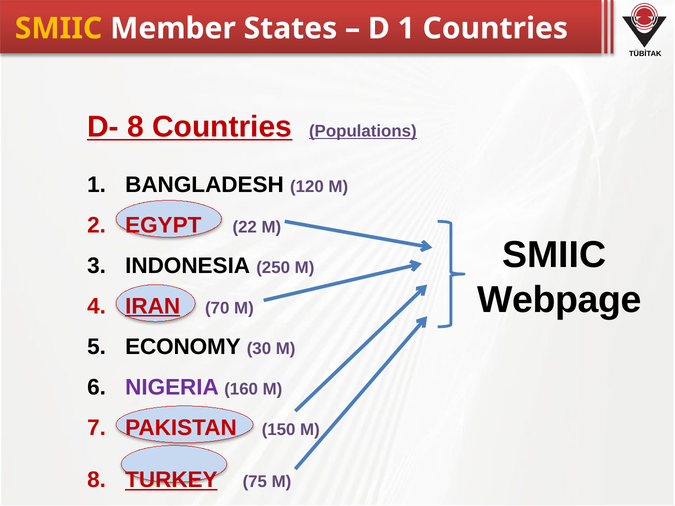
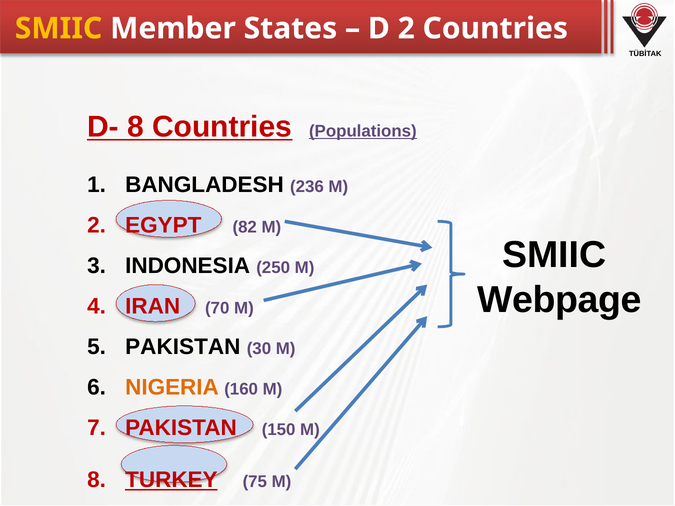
D 1: 1 -> 2
120: 120 -> 236
22: 22 -> 82
IRAN underline: present -> none
ECONOMY at (183, 347): ECONOMY -> PAKISTAN
NIGERIA colour: purple -> orange
